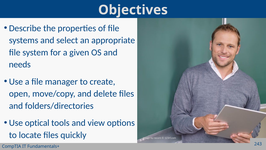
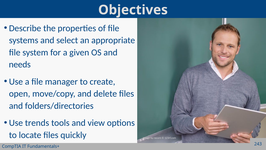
optical: optical -> trends
